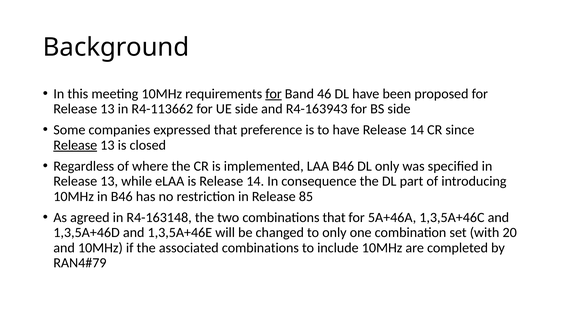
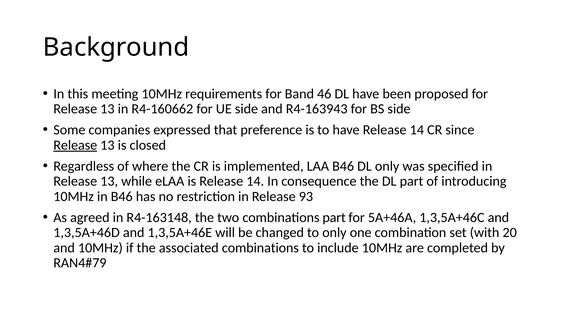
for at (274, 94) underline: present -> none
R4-113662: R4-113662 -> R4-160662
85: 85 -> 93
combinations that: that -> part
